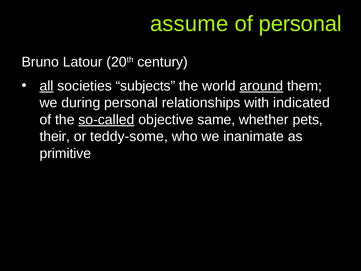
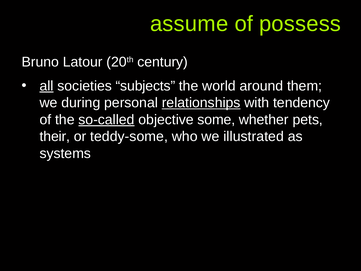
of personal: personal -> possess
around underline: present -> none
relationships underline: none -> present
indicated: indicated -> tendency
same: same -> some
inanimate: inanimate -> illustrated
primitive: primitive -> systems
